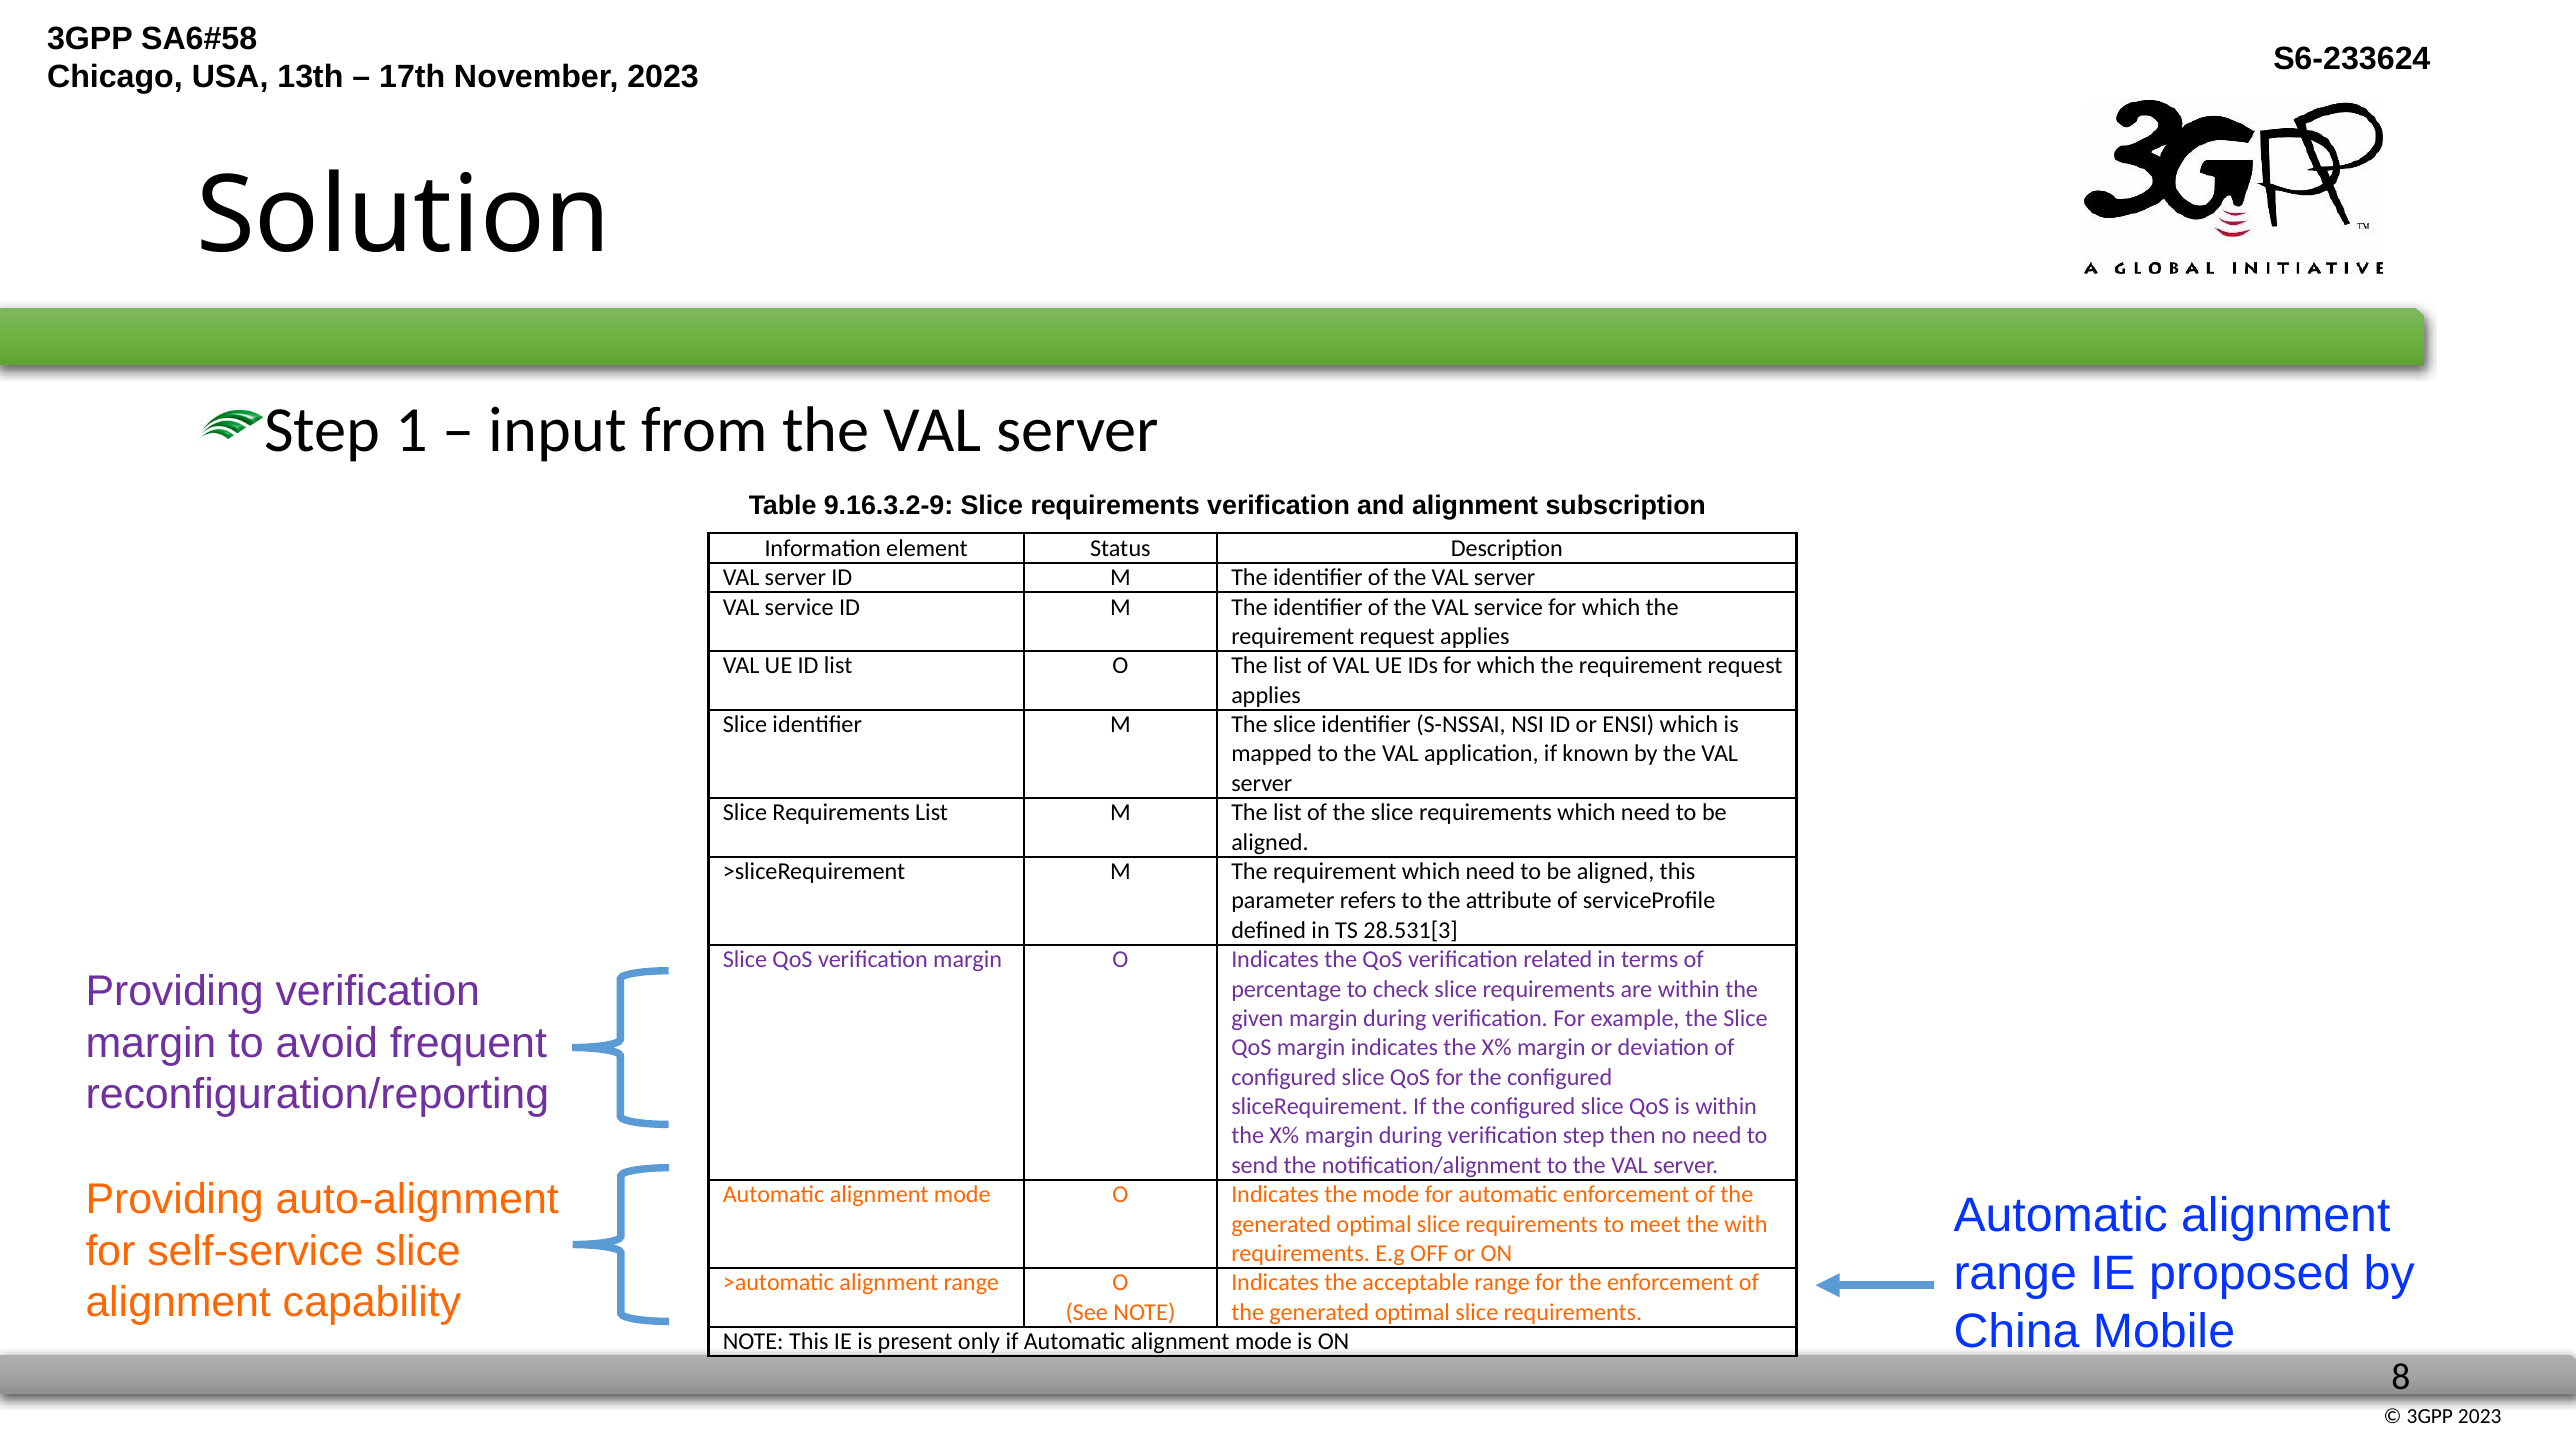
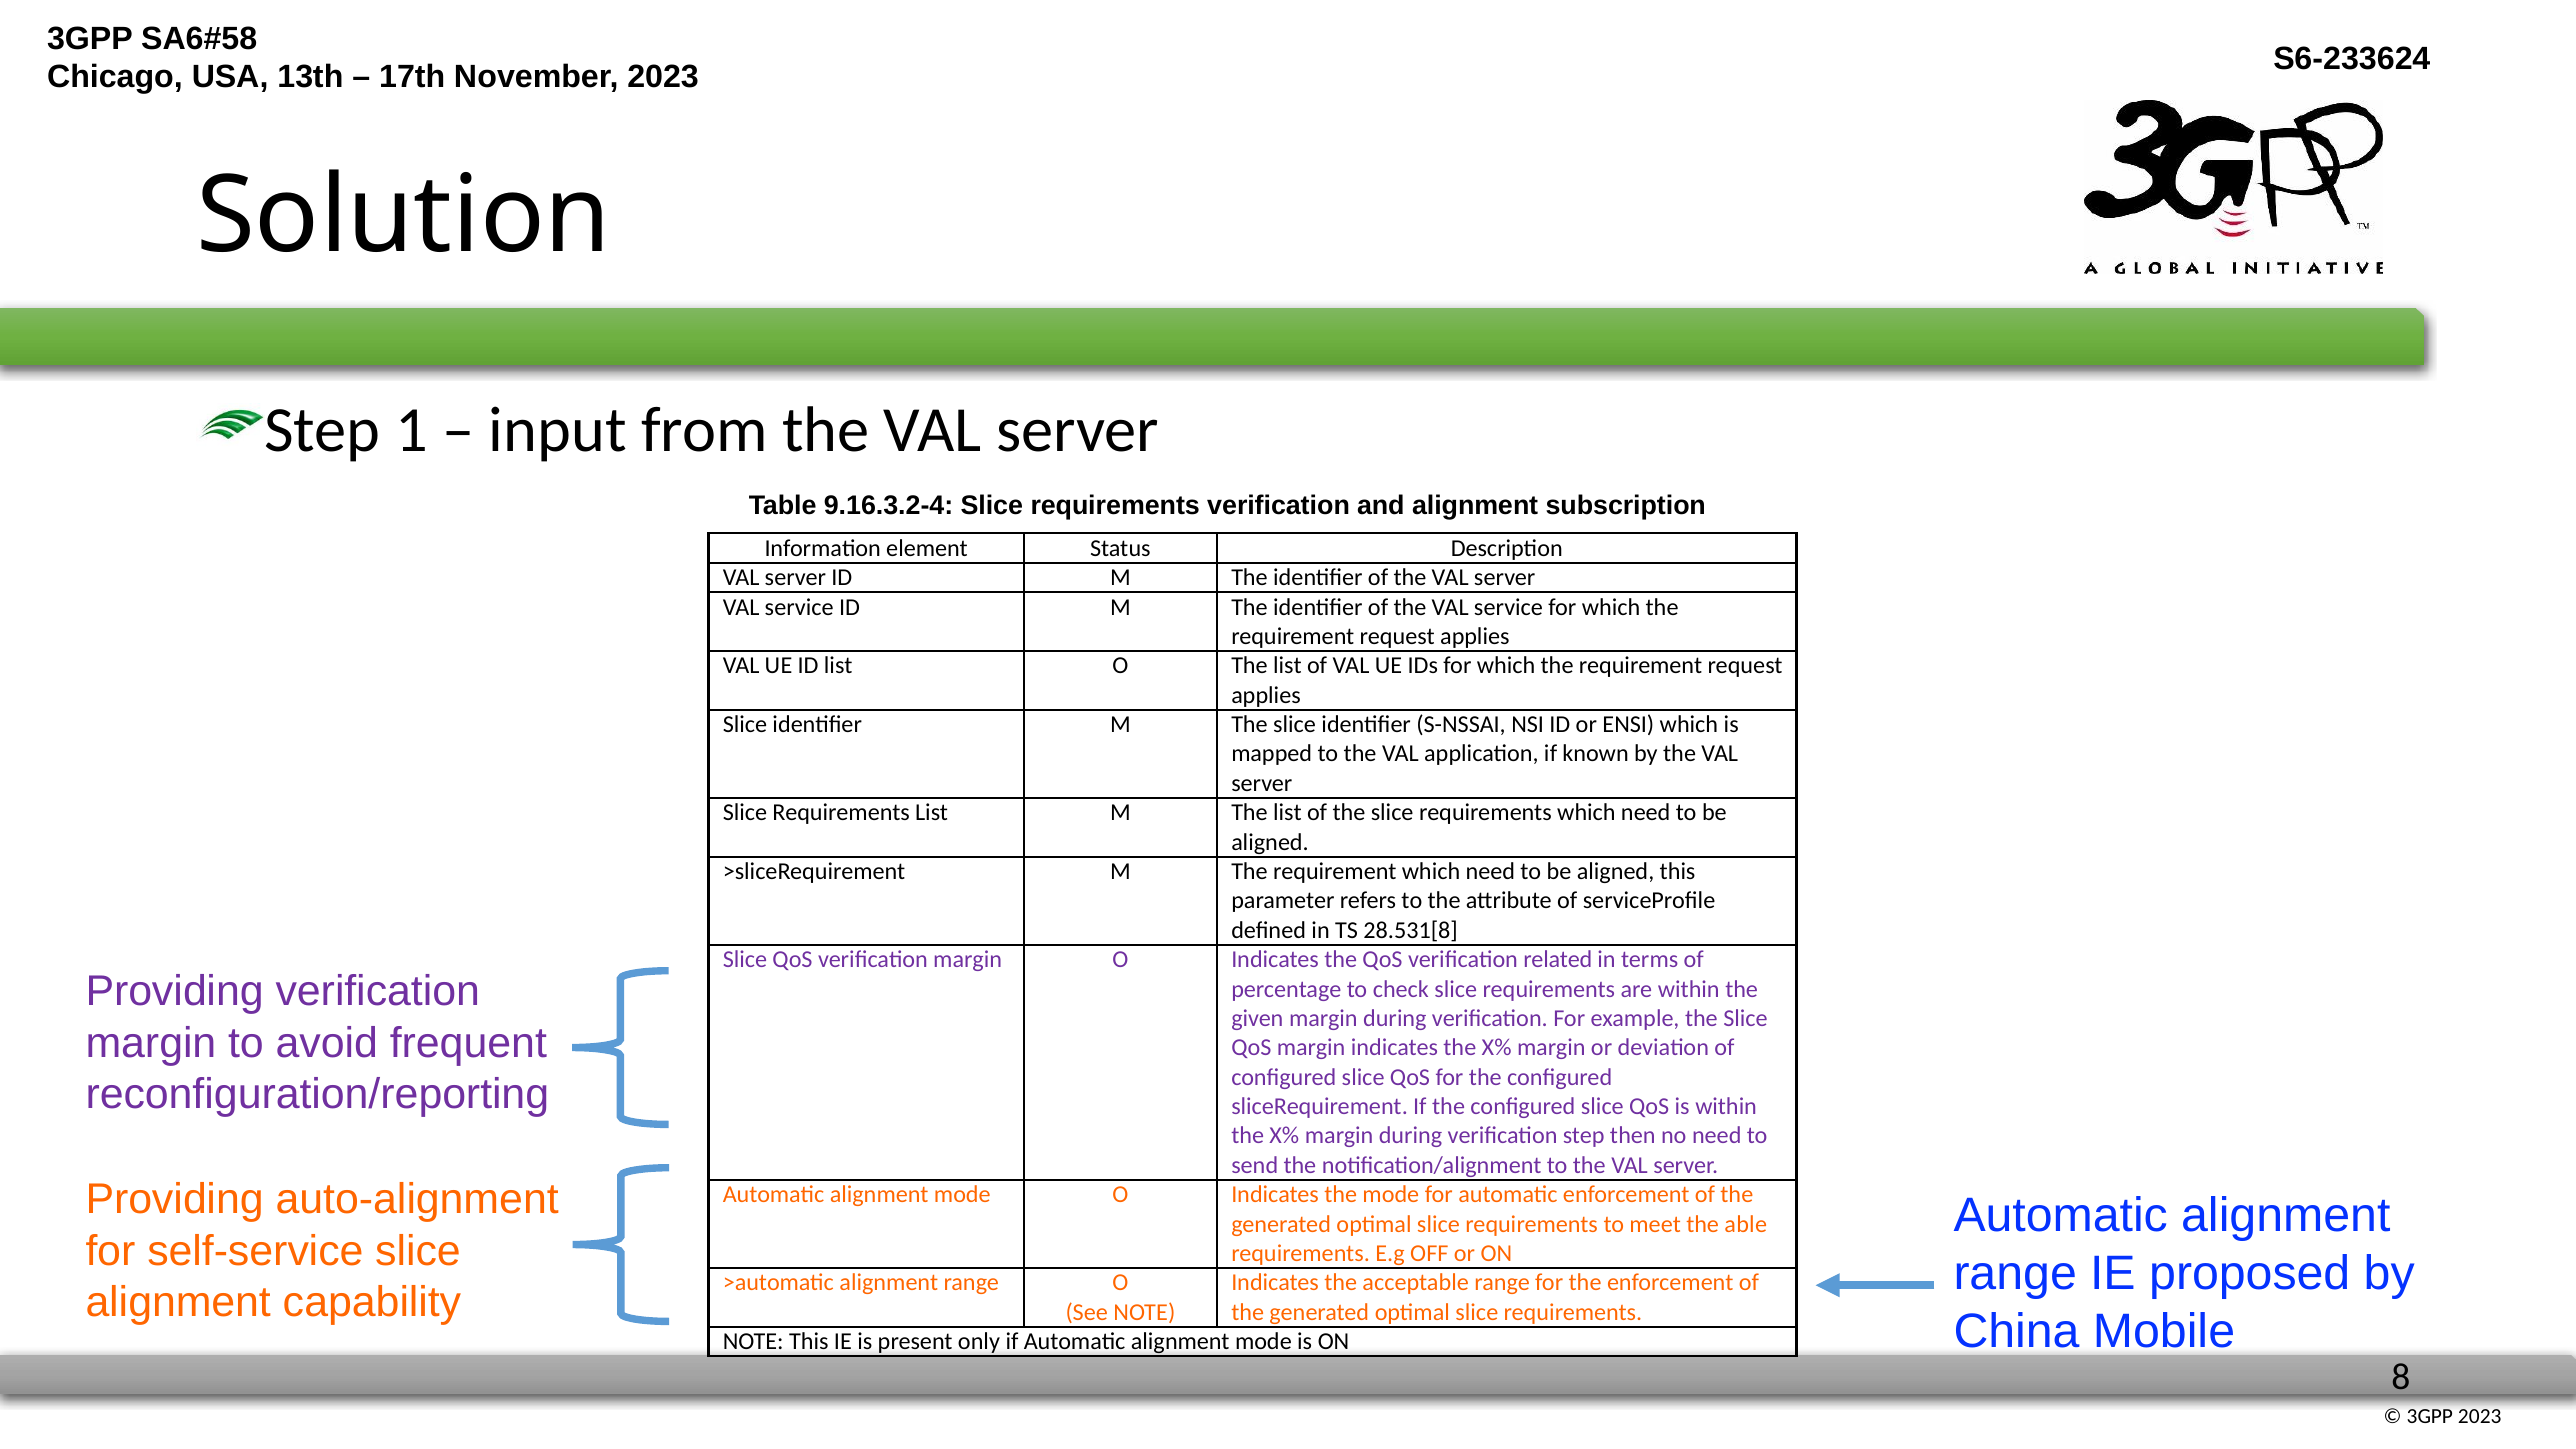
9.16.3.2-9: 9.16.3.2-9 -> 9.16.3.2-4
28.531[3: 28.531[3 -> 28.531[8
with: with -> able
